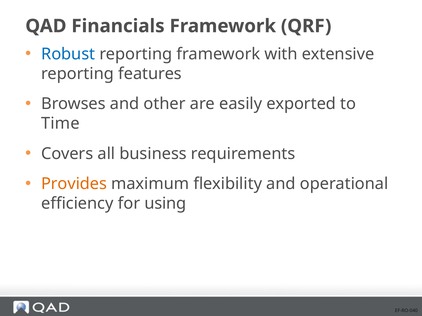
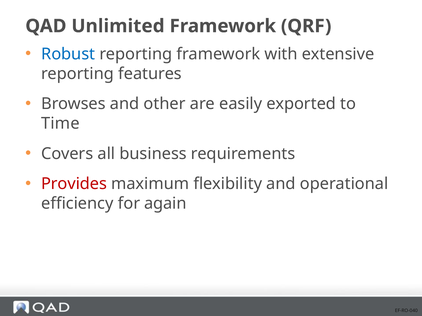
Financials: Financials -> Unlimited
Provides colour: orange -> red
using: using -> again
